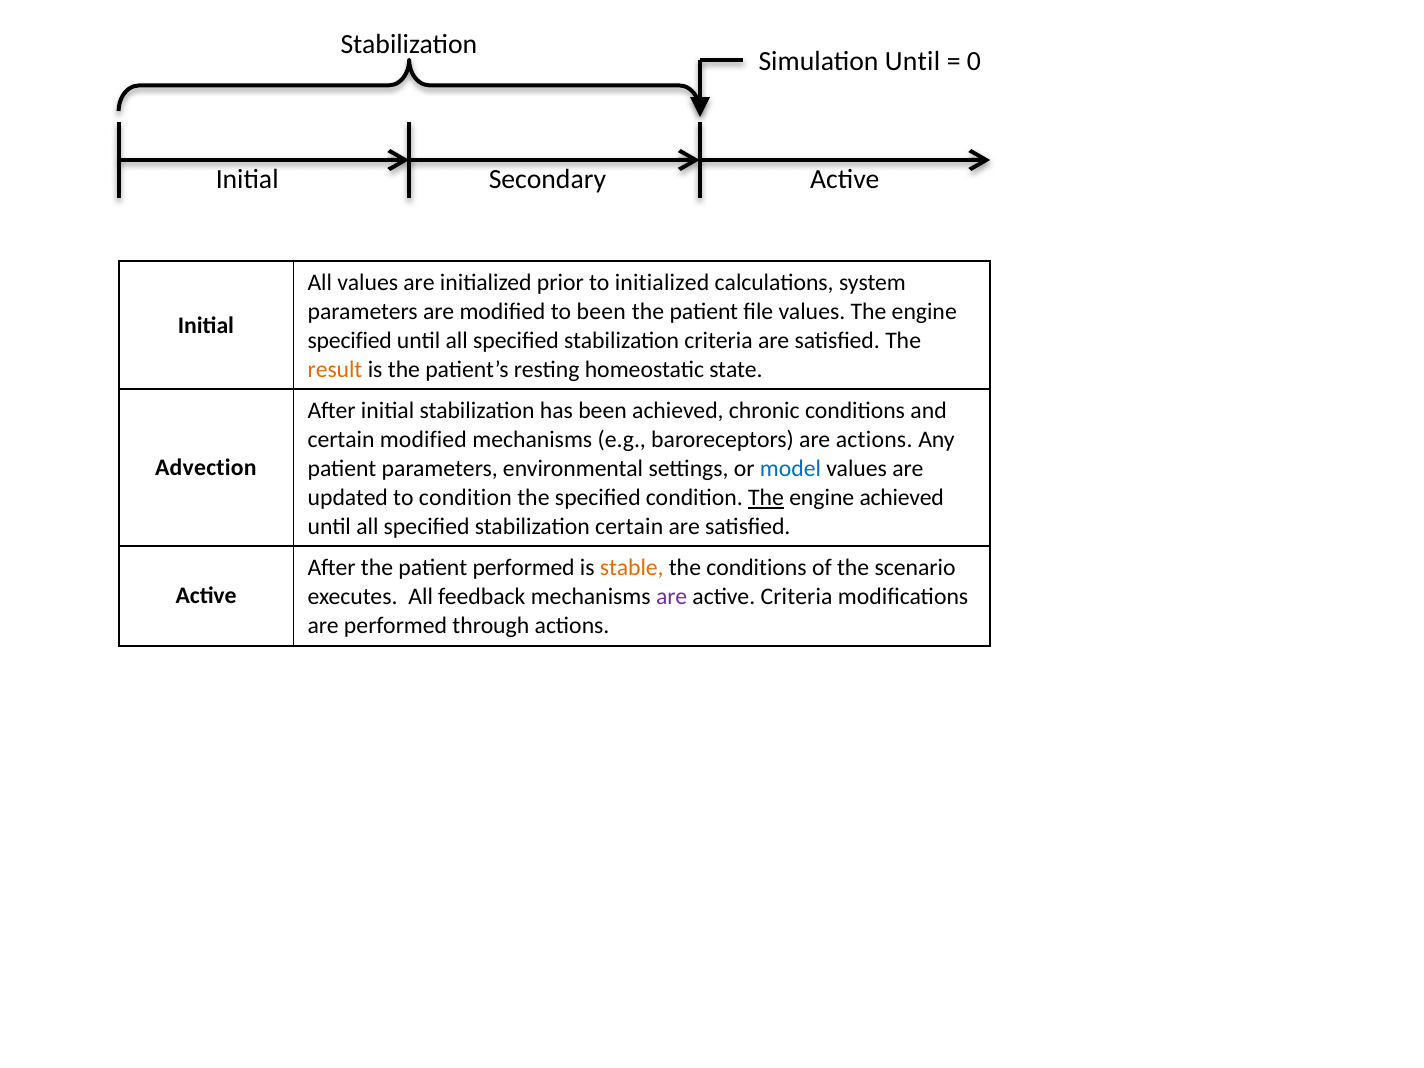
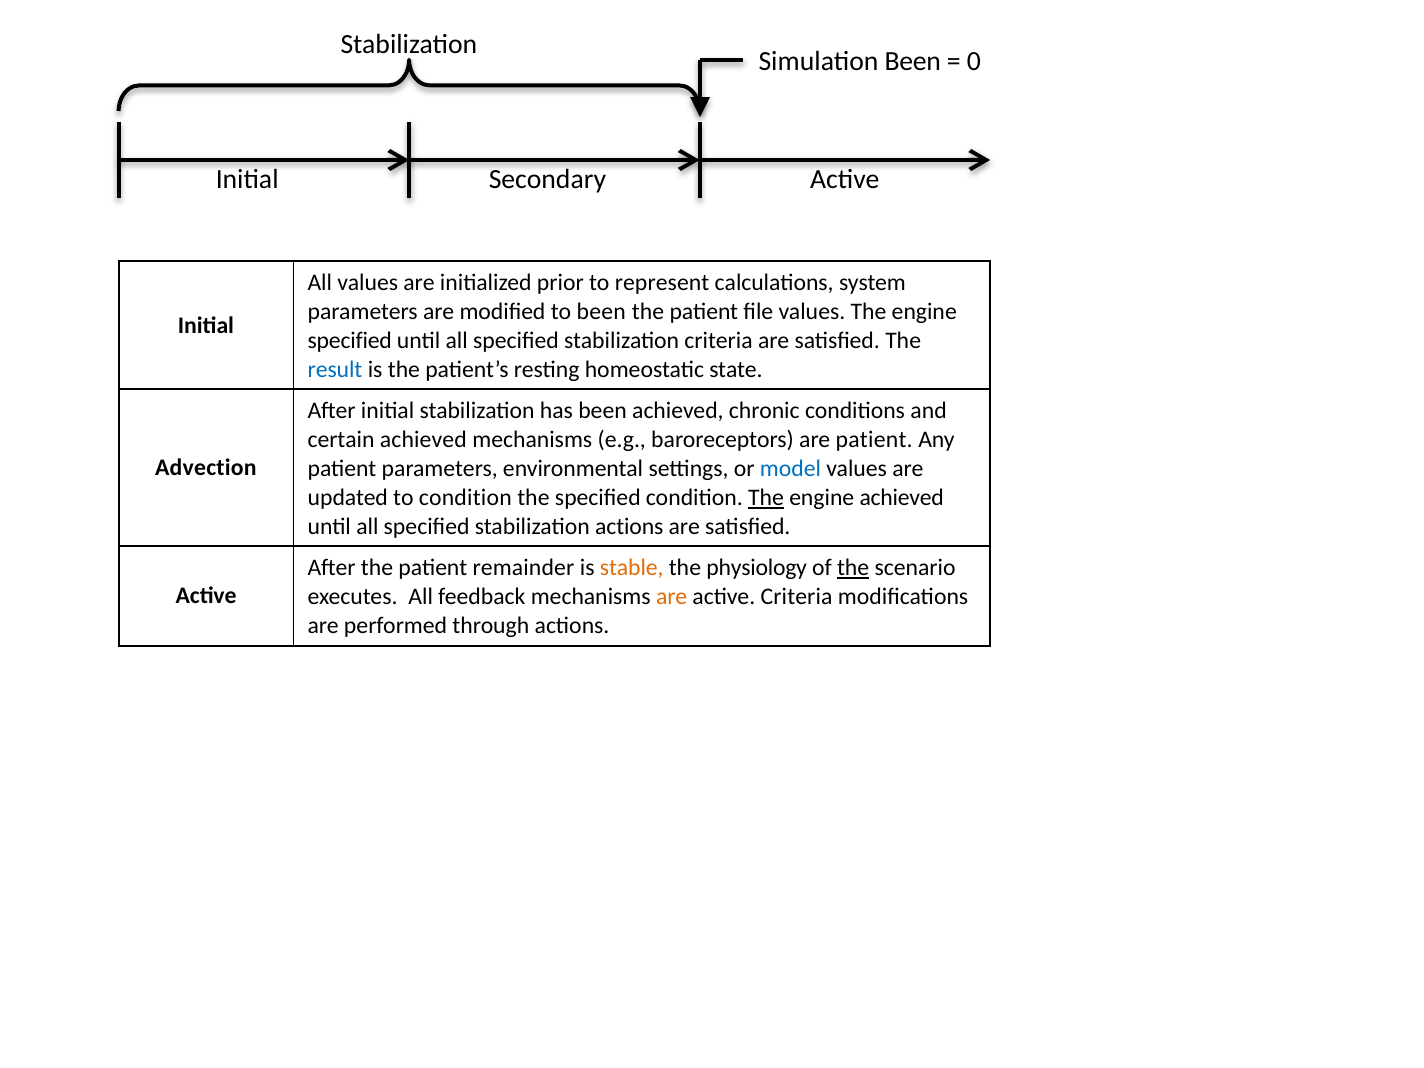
Simulation Until: Until -> Been
to initialized: initialized -> represent
result colour: orange -> blue
certain modified: modified -> achieved
are actions: actions -> patient
stabilization certain: certain -> actions
patient performed: performed -> remainder
the conditions: conditions -> physiology
the at (853, 568) underline: none -> present
are at (672, 597) colour: purple -> orange
